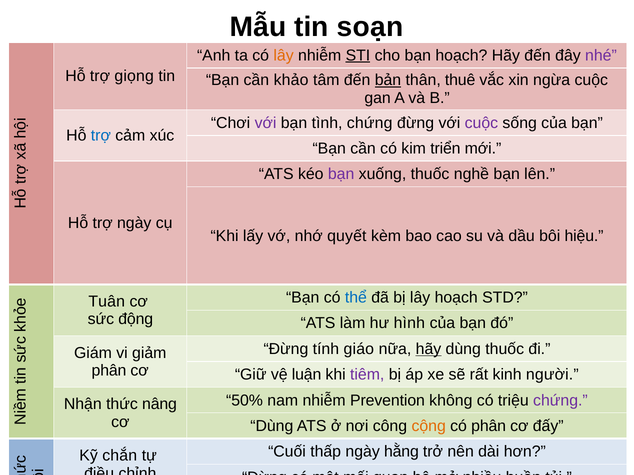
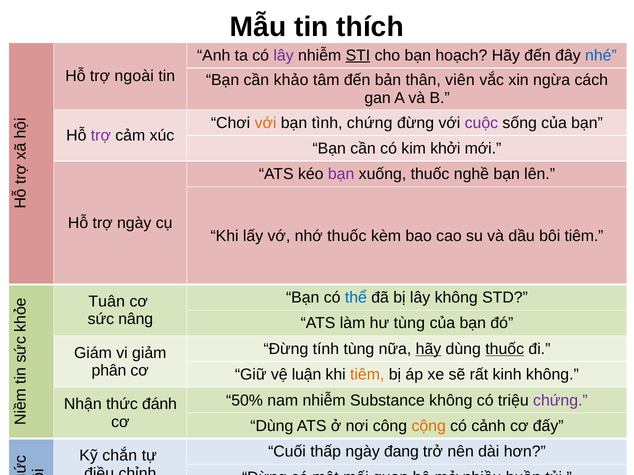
soạn: soạn -> thích
lây at (284, 55) colour: orange -> purple
nhé colour: purple -> blue
giọng: giọng -> ngoài
bản underline: present -> none
thuê: thuê -> viên
ngừa cuộc: cuộc -> cách
với at (266, 123) colour: purple -> orange
trợ at (101, 136) colour: blue -> purple
triển: triển -> khởi
nhớ quyết: quyết -> thuốc
bôi hiệu: hiệu -> tiêm
lây hoạch: hoạch -> không
động: động -> nâng
hư hình: hình -> tùng
tính giáo: giáo -> tùng
thuốc at (505, 349) underline: none -> present
tiêm at (367, 375) colour: purple -> orange
kinh người: người -> không
Prevention: Prevention -> Substance
nâng: nâng -> đánh
có phân: phân -> cảnh
ngày hằng: hằng -> đang
